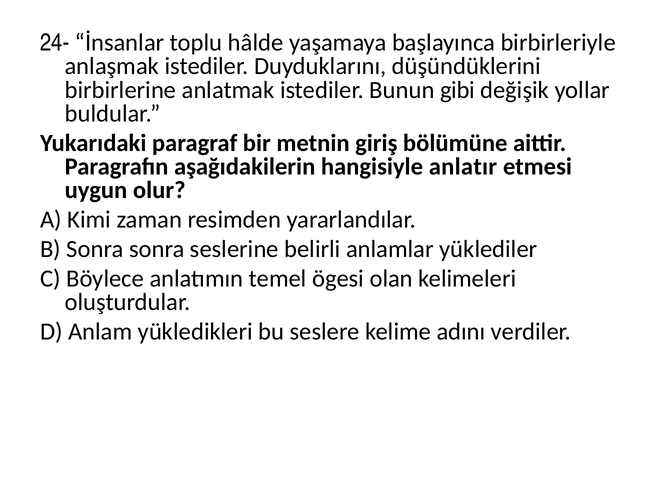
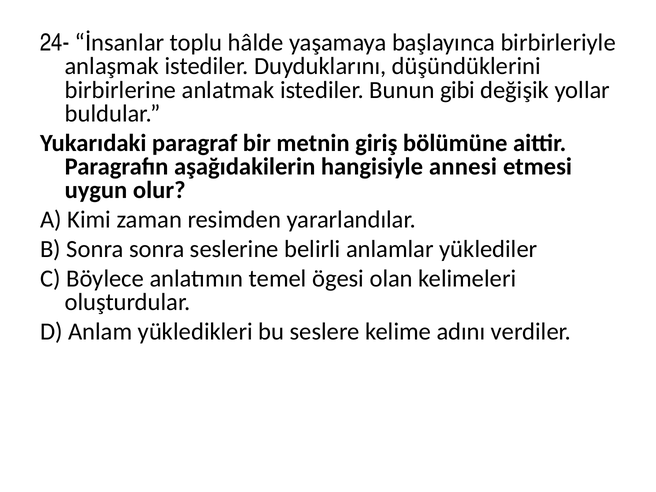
anlatır: anlatır -> annesi
